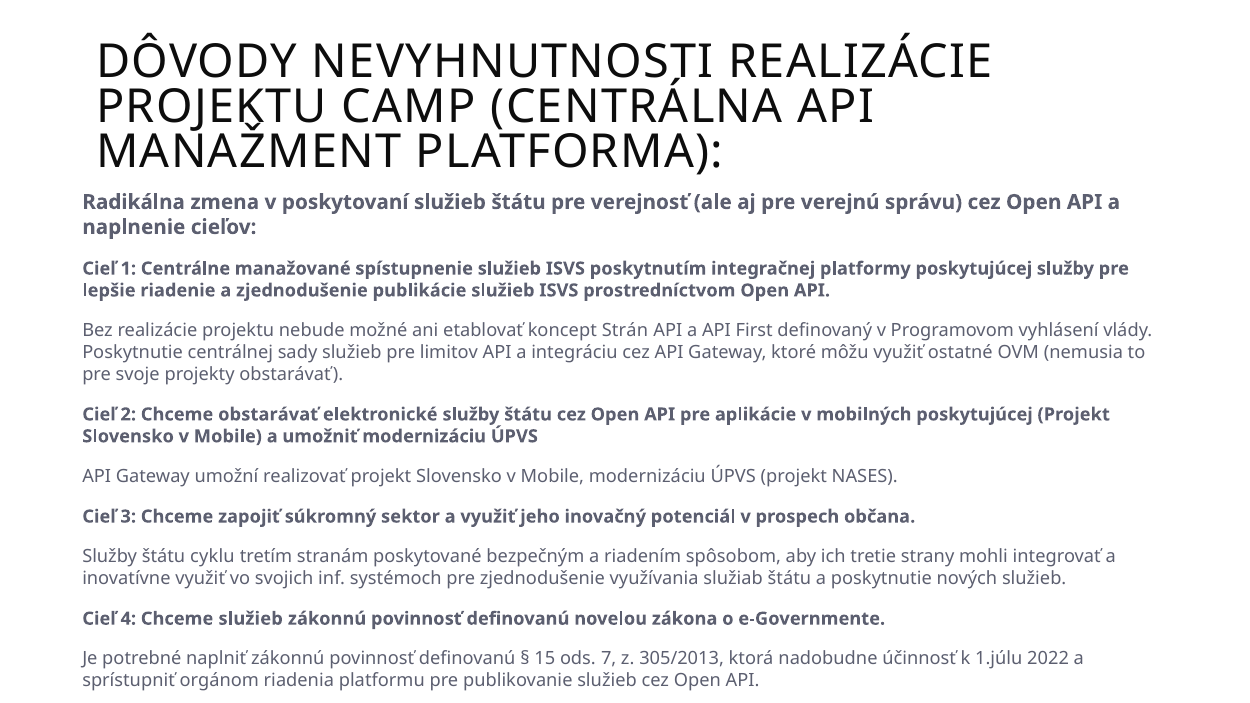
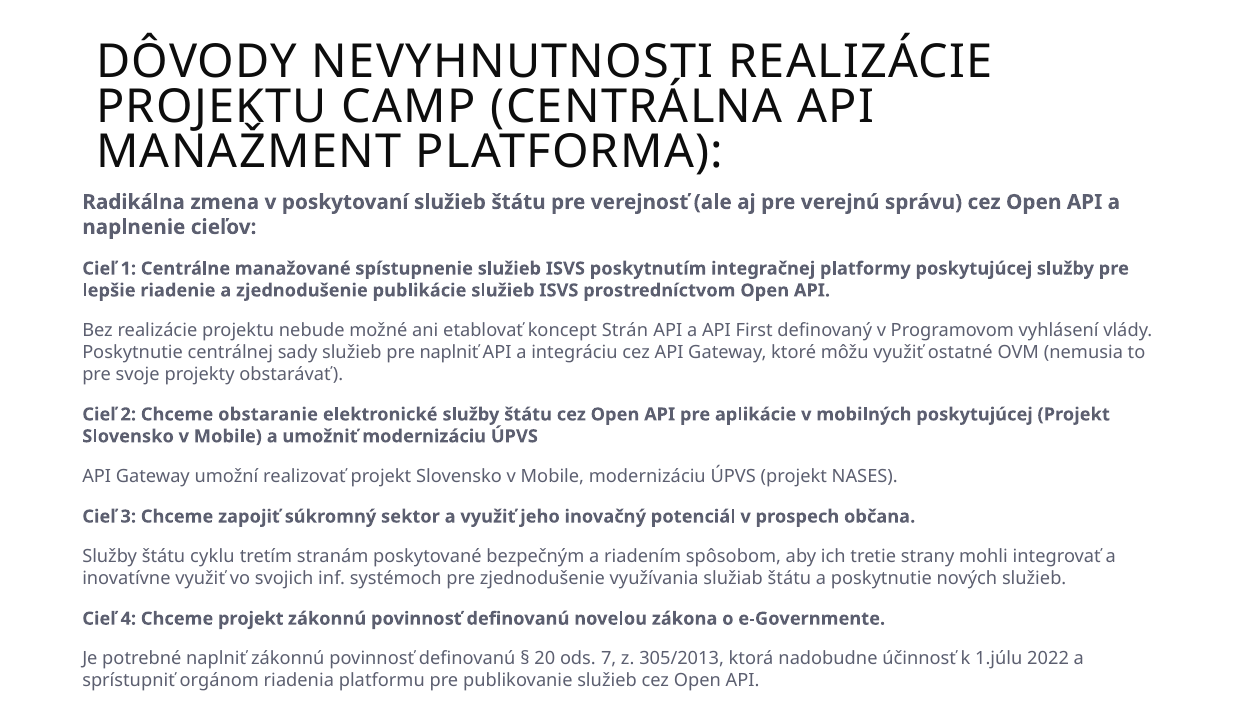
pre limitov: limitov -> naplniť
Chceme obstarávať: obstarávať -> obstaranie
Chceme služieb: služieb -> projekt
15: 15 -> 20
